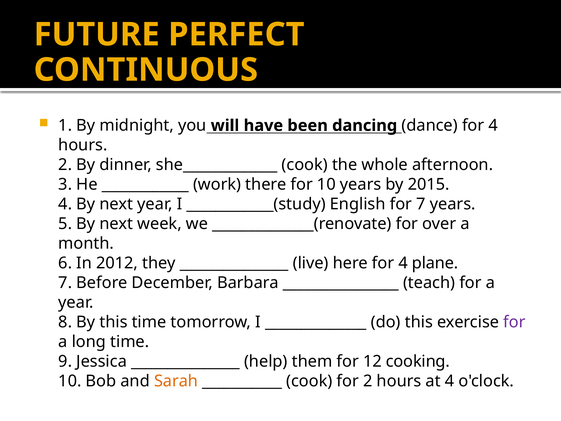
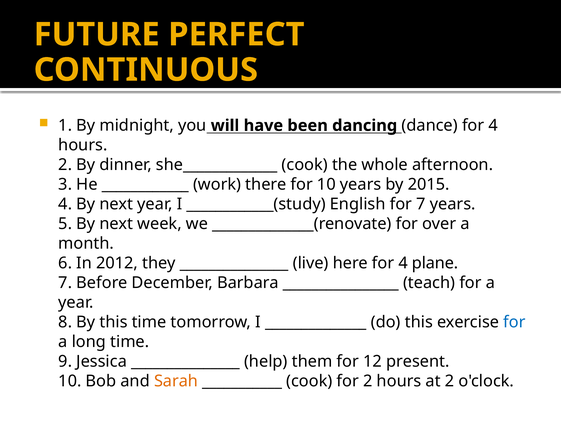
for at (514, 322) colour: purple -> blue
cooking: cooking -> present
at 4: 4 -> 2
